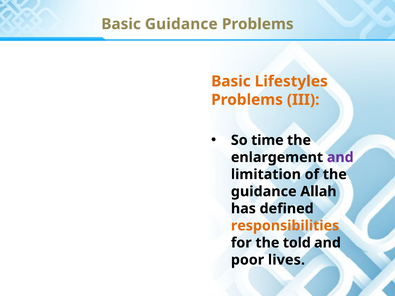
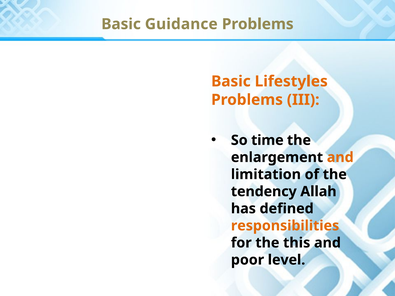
and at (340, 157) colour: purple -> orange
guidance at (264, 192): guidance -> tendency
told: told -> this
lives: lives -> level
